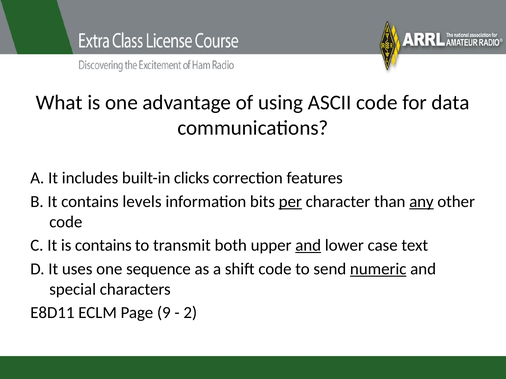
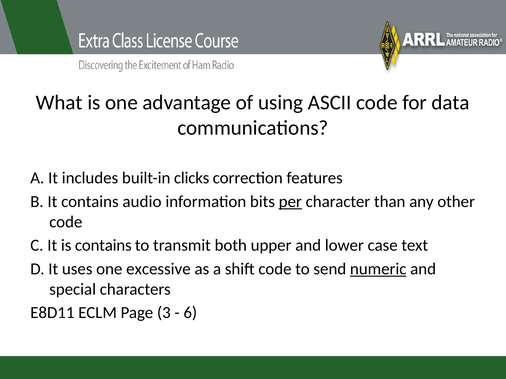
levels: levels -> audio
any underline: present -> none
and at (308, 246) underline: present -> none
sequence: sequence -> excessive
9: 9 -> 3
2: 2 -> 6
